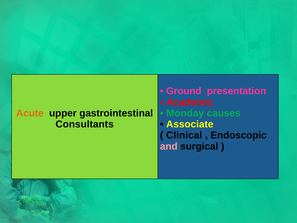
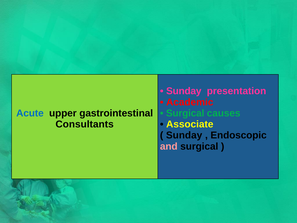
Ground at (184, 91): Ground -> Sunday
Acute colour: orange -> blue
Monday at (185, 113): Monday -> Surgical
Clinical at (184, 135): Clinical -> Sunday
